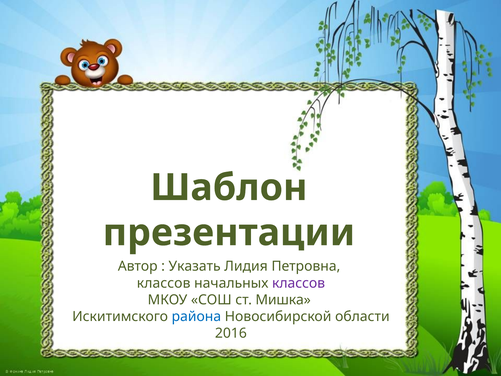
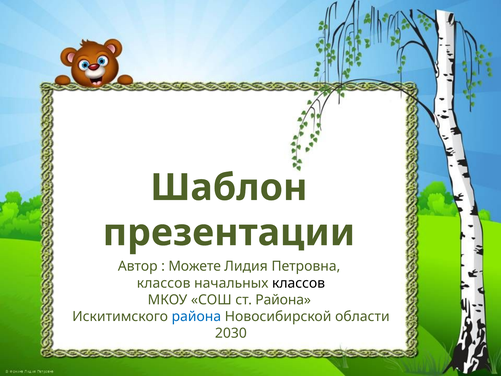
Указать: Указать -> Можете
классов at (299, 283) colour: purple -> black
ст Мишка: Мишка -> Района
2016: 2016 -> 2030
